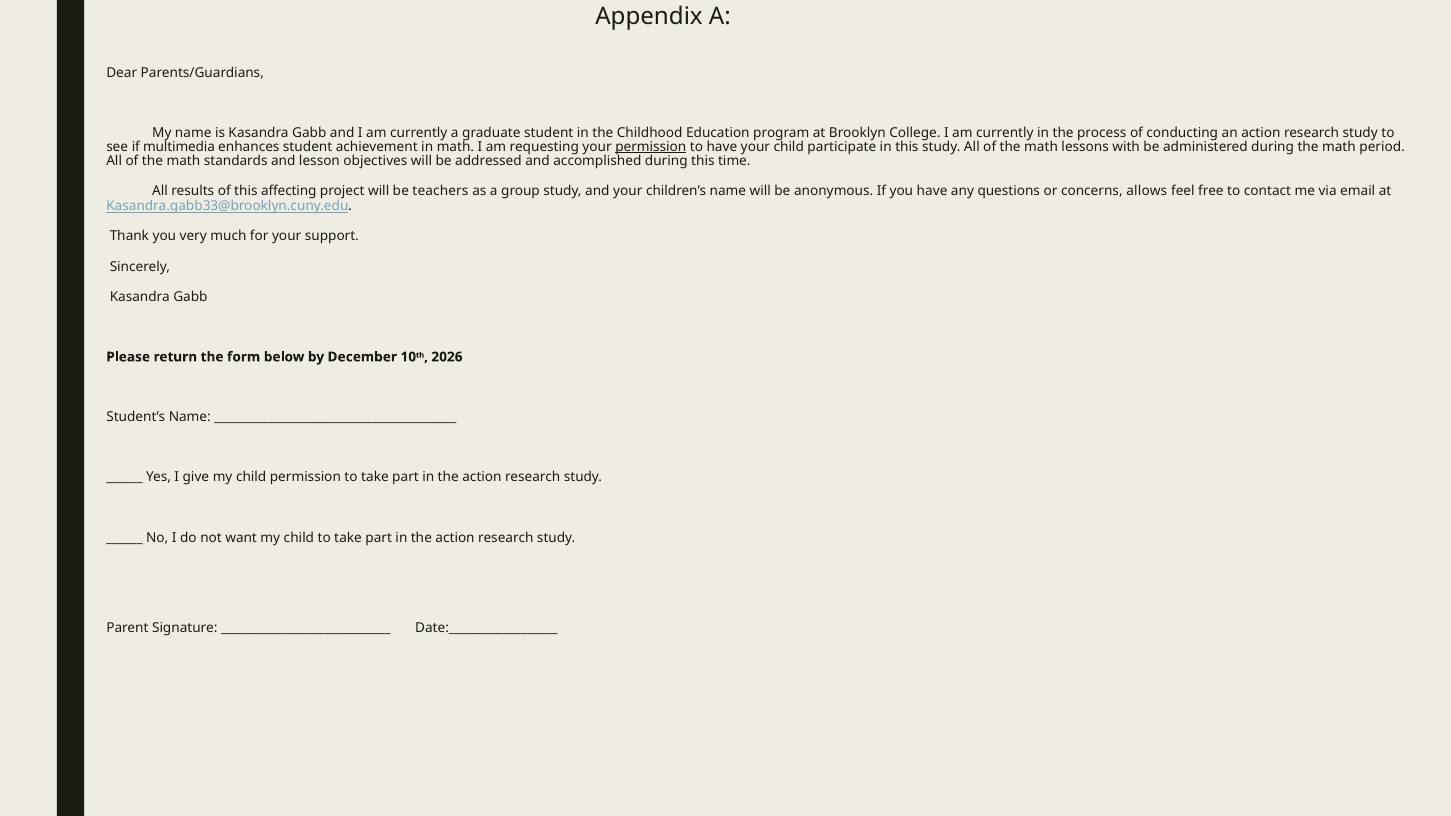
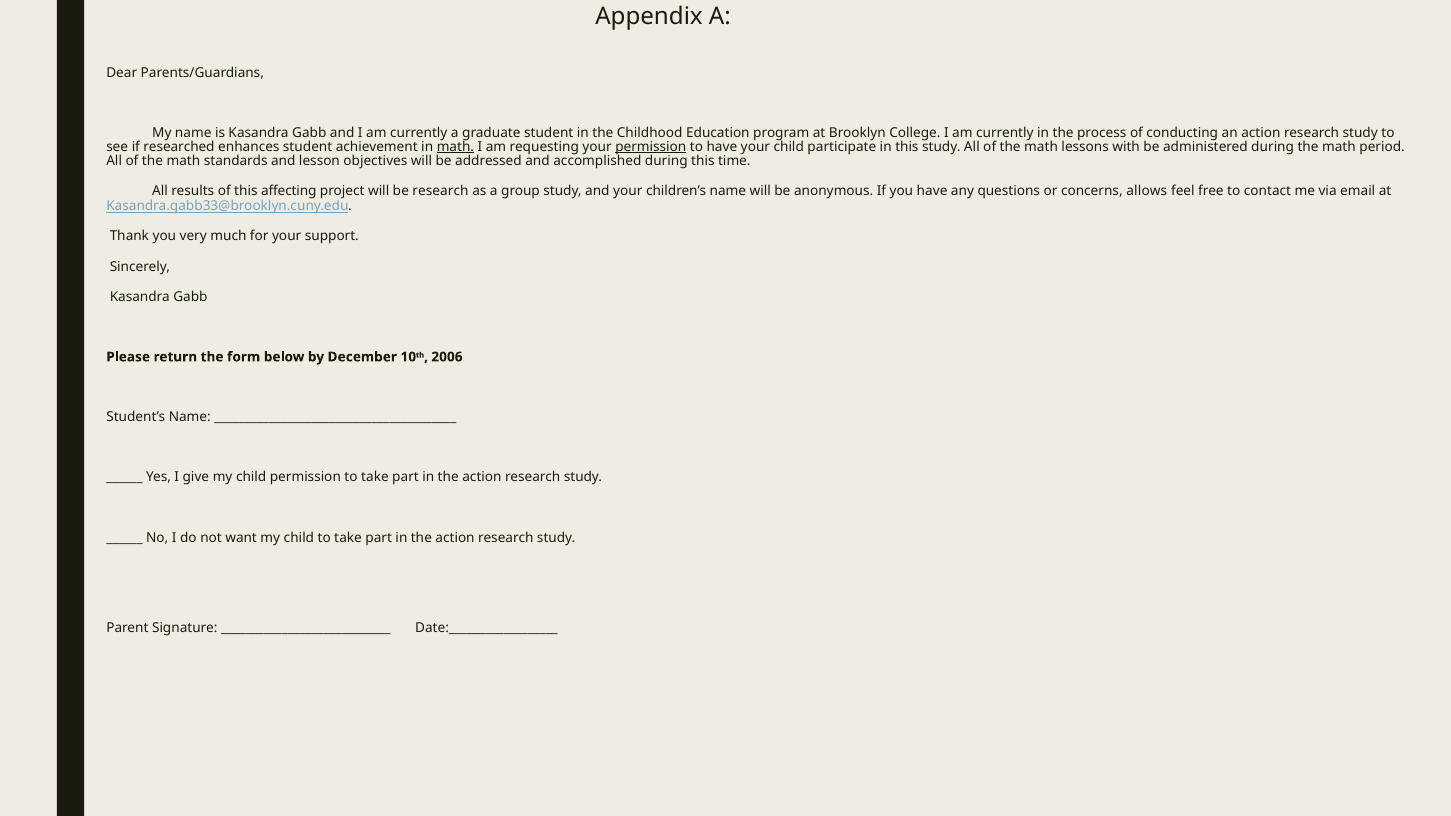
multimedia: multimedia -> researched
math at (455, 147) underline: none -> present
be teachers: teachers -> research
2026: 2026 -> 2006
